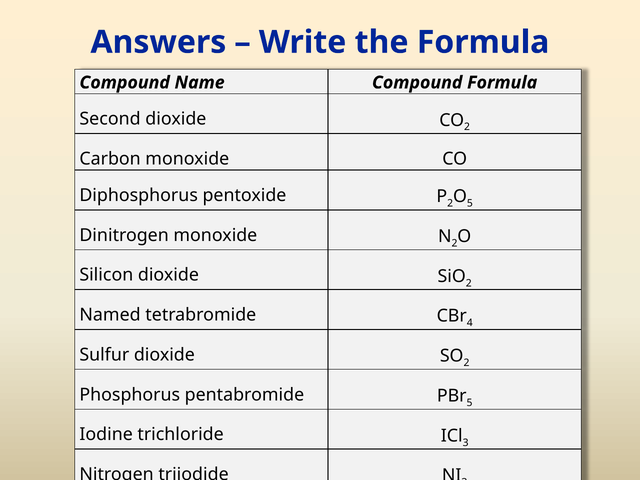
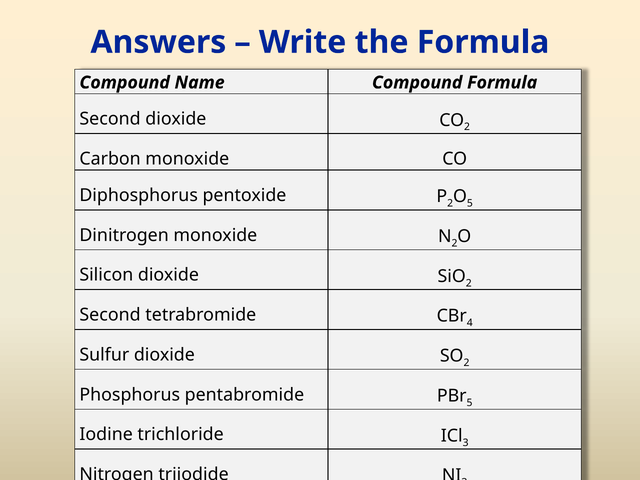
Named at (110, 315): Named -> Second
